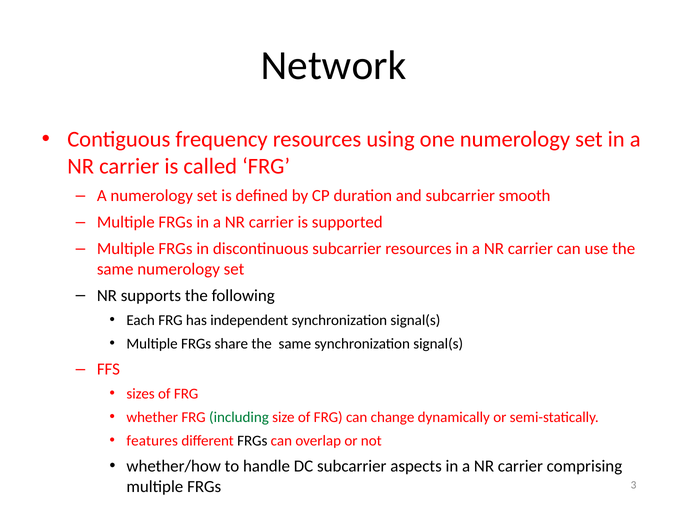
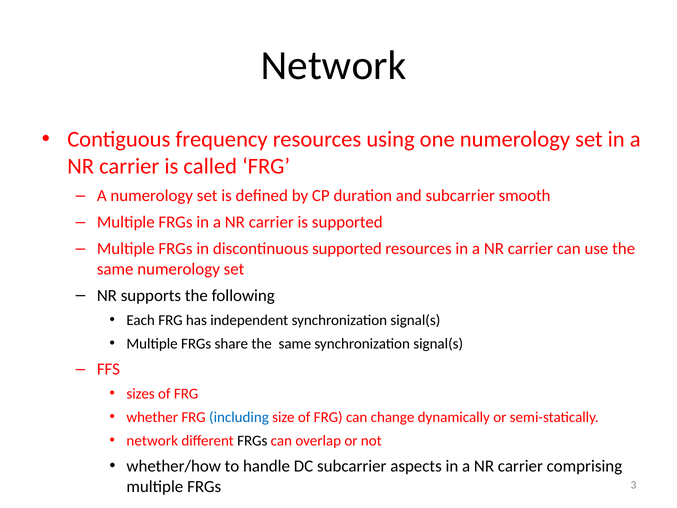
discontinuous subcarrier: subcarrier -> supported
including colour: green -> blue
features at (152, 441): features -> network
